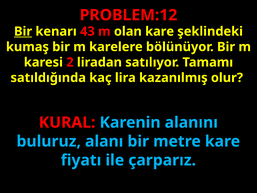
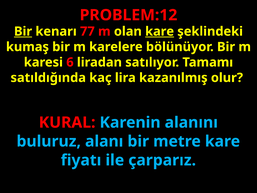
43: 43 -> 77
kare at (160, 31) underline: none -> present
2: 2 -> 6
